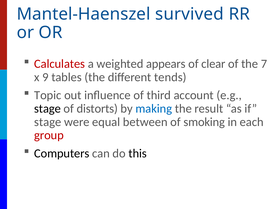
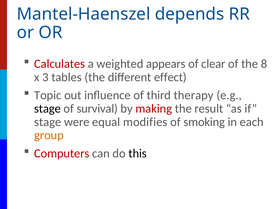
survived: survived -> depends
7: 7 -> 8
9: 9 -> 3
tends: tends -> effect
account: account -> therapy
distorts: distorts -> survival
making colour: blue -> red
between: between -> modifies
group colour: red -> orange
Computers colour: black -> red
